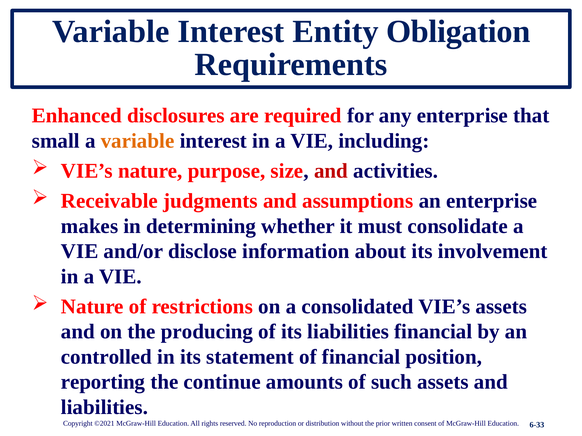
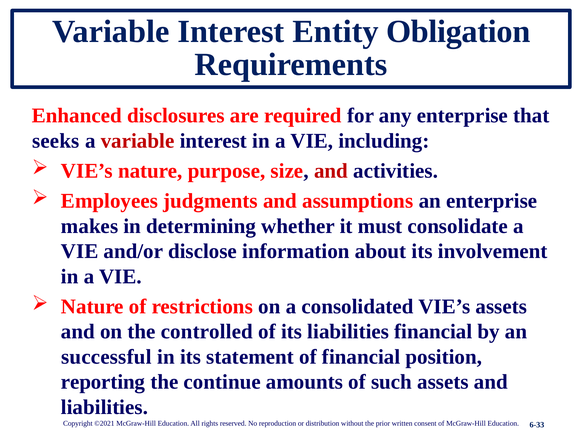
small: small -> seeks
variable at (138, 141) colour: orange -> red
Receivable: Receivable -> Employees
producing: producing -> controlled
controlled: controlled -> successful
